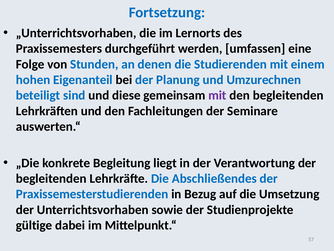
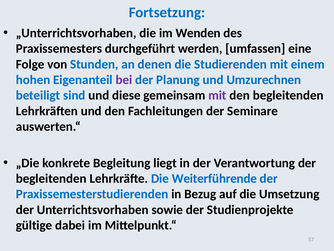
Lernorts: Lernorts -> Wenden
bei colour: black -> purple
Abschließendes: Abschließendes -> Weiterführende
